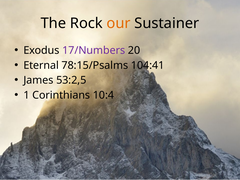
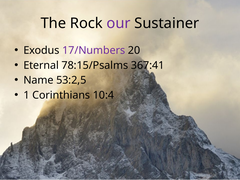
our colour: orange -> purple
104:41: 104:41 -> 367:41
James: James -> Name
